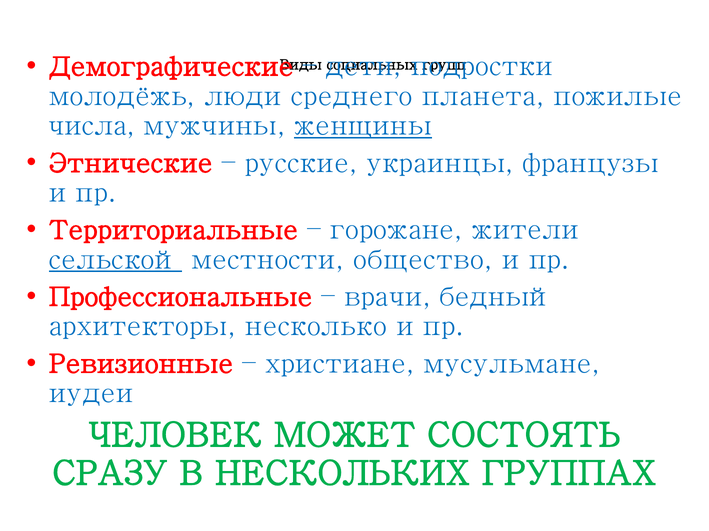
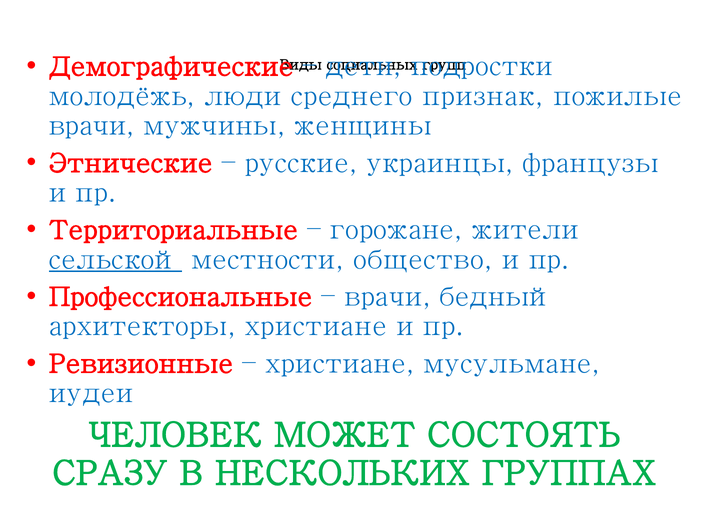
планета: планета -> признак
числа at (92, 126): числа -> врачи
женщины underline: present -> none
архитекторы несколько: несколько -> христиане
